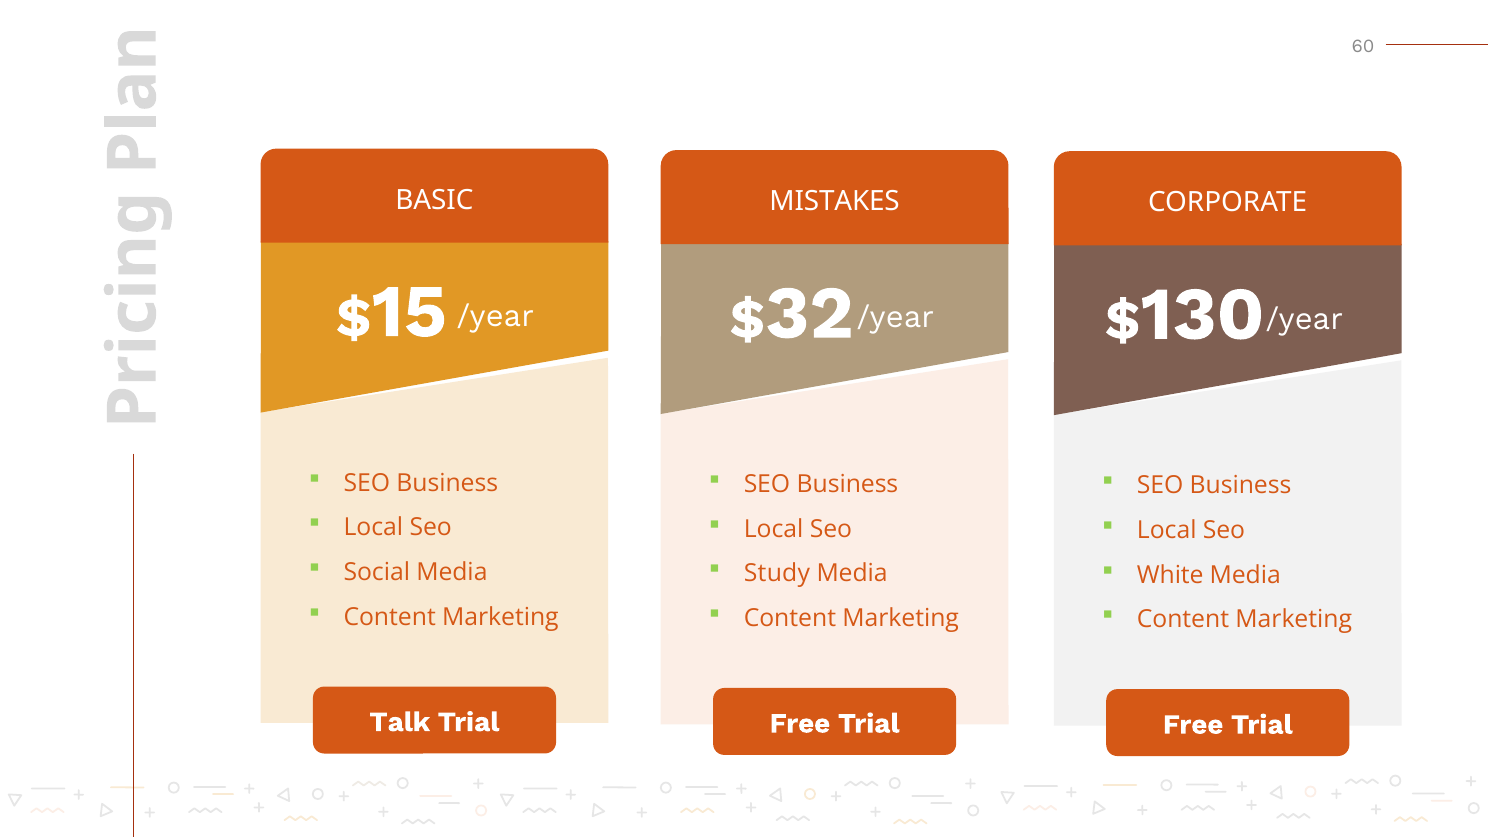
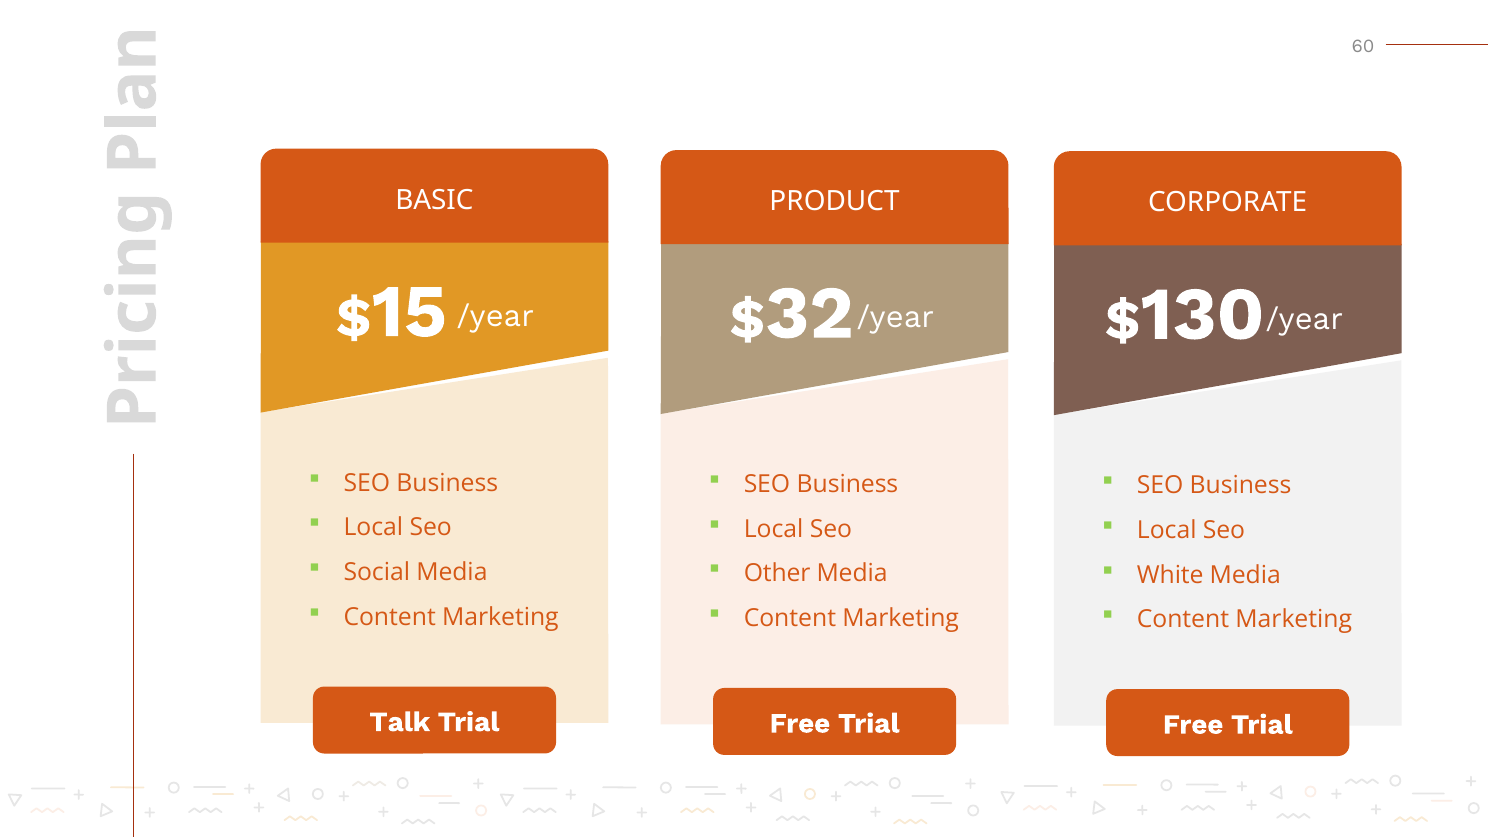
MISTAKES: MISTAKES -> PRODUCT
Study: Study -> Other
